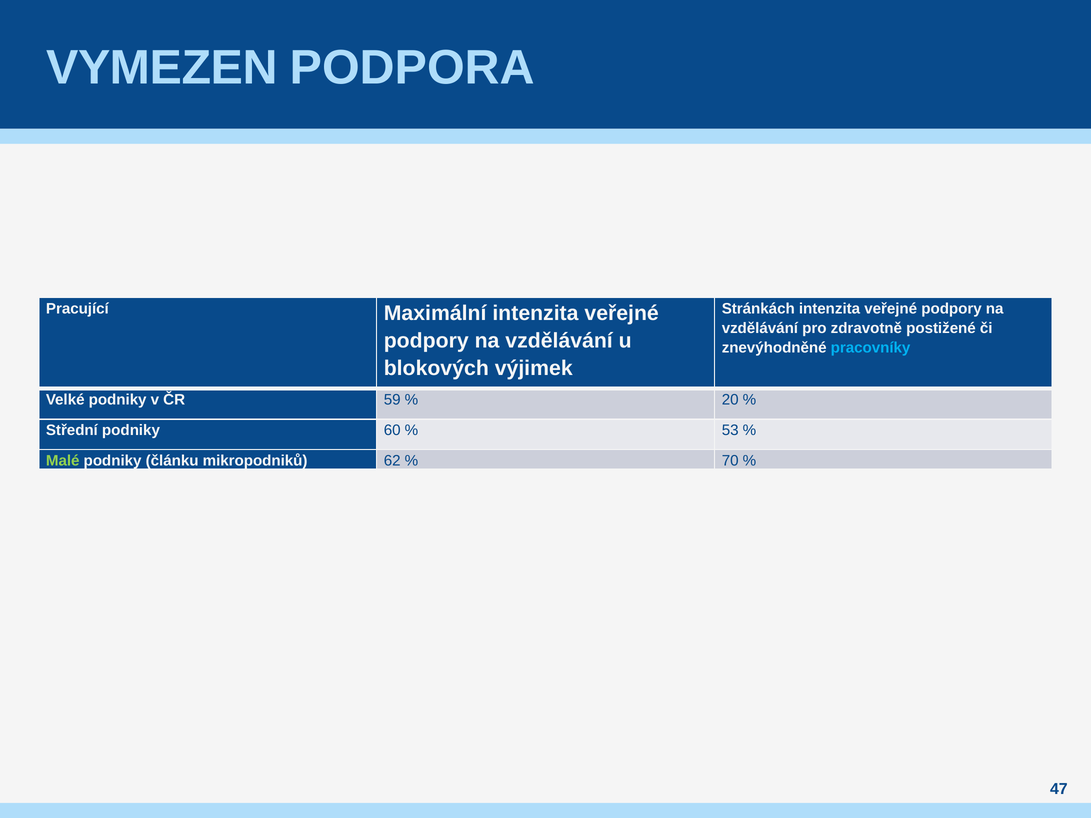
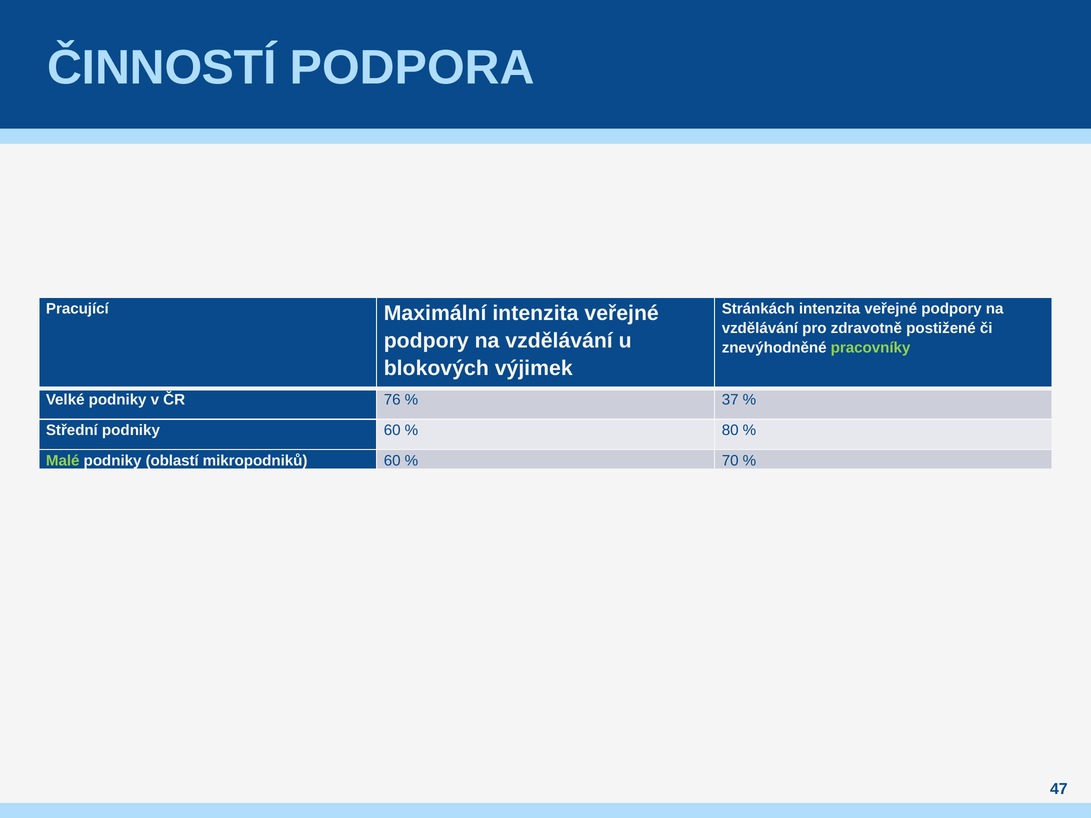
VYMEZEN: VYMEZEN -> ČINNOSTÍ
pracovníky colour: light blue -> light green
59: 59 -> 76
20: 20 -> 37
53: 53 -> 80
článku: článku -> oblastí
mikropodniků 62: 62 -> 60
